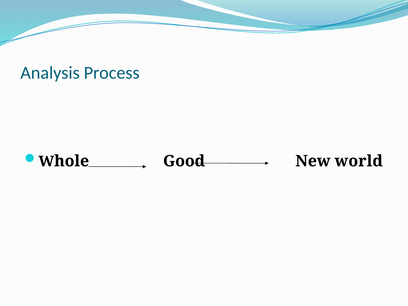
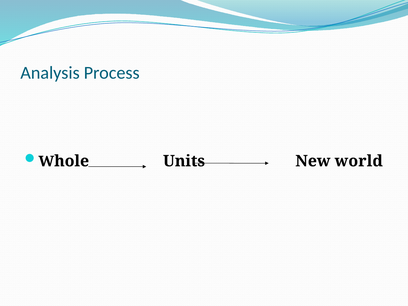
Good: Good -> Units
